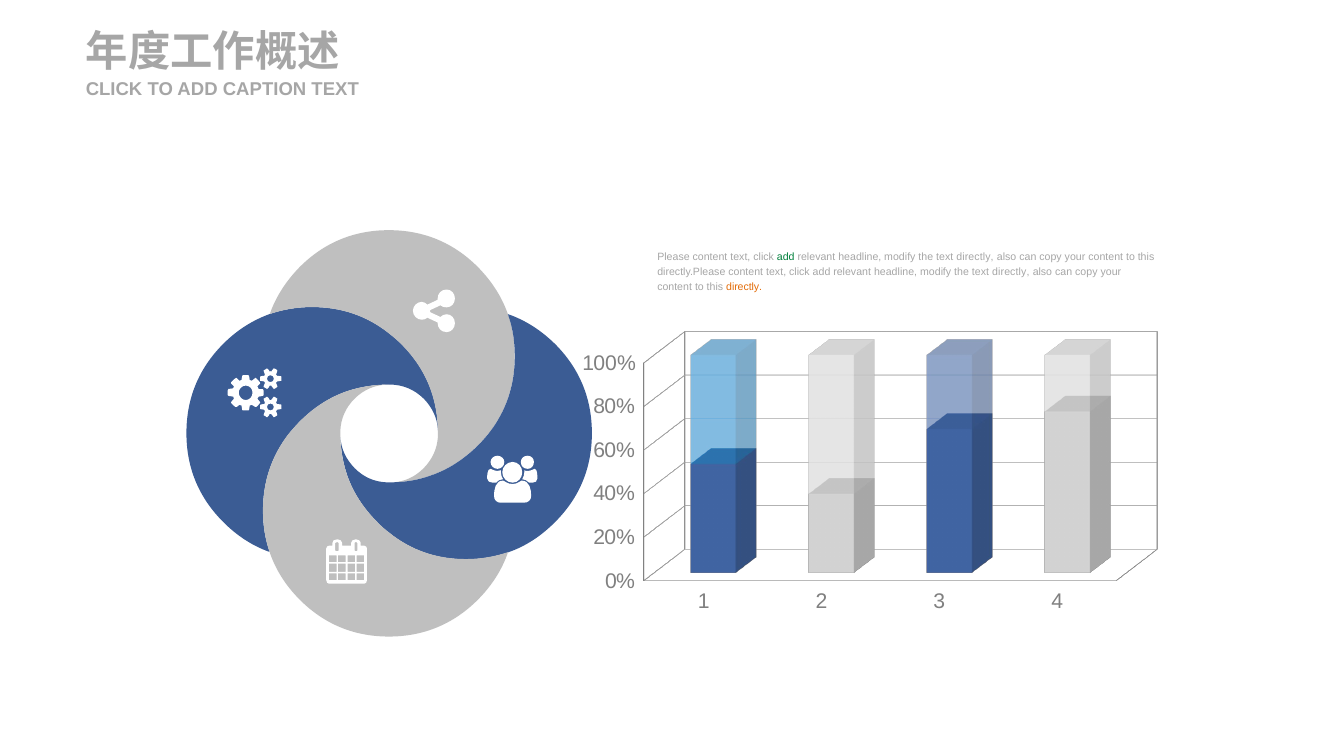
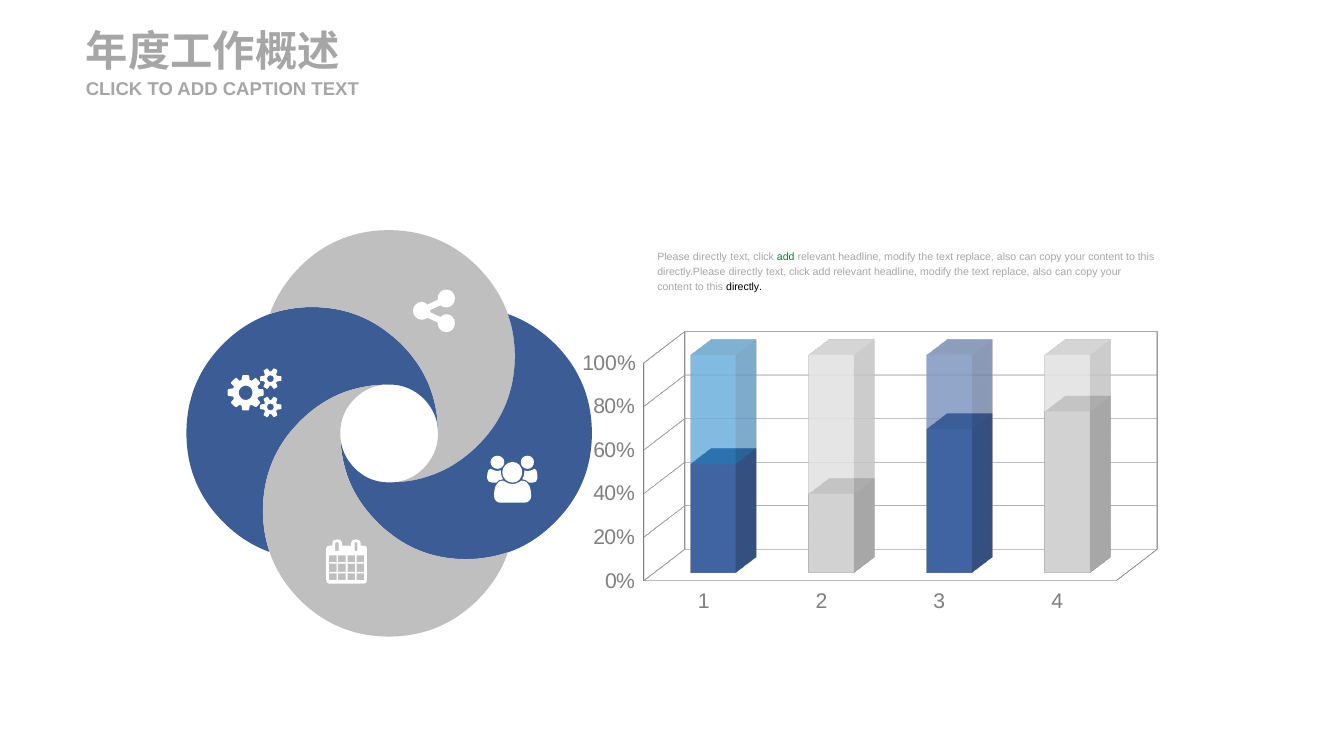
Please content: content -> directly
directly at (975, 257): directly -> replace
directly.Please content: content -> directly
directly at (1011, 272): directly -> replace
directly at (744, 287) colour: orange -> black
